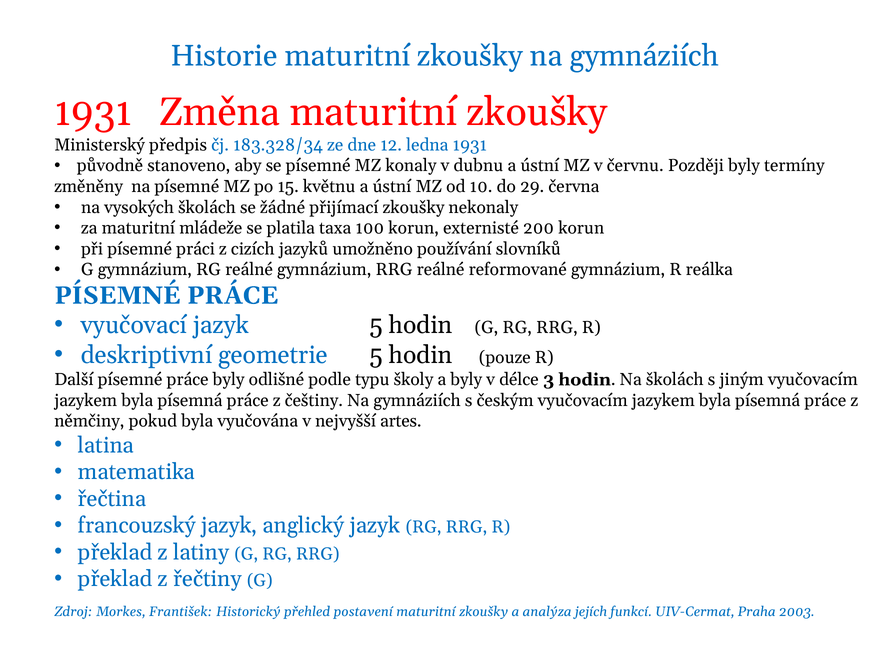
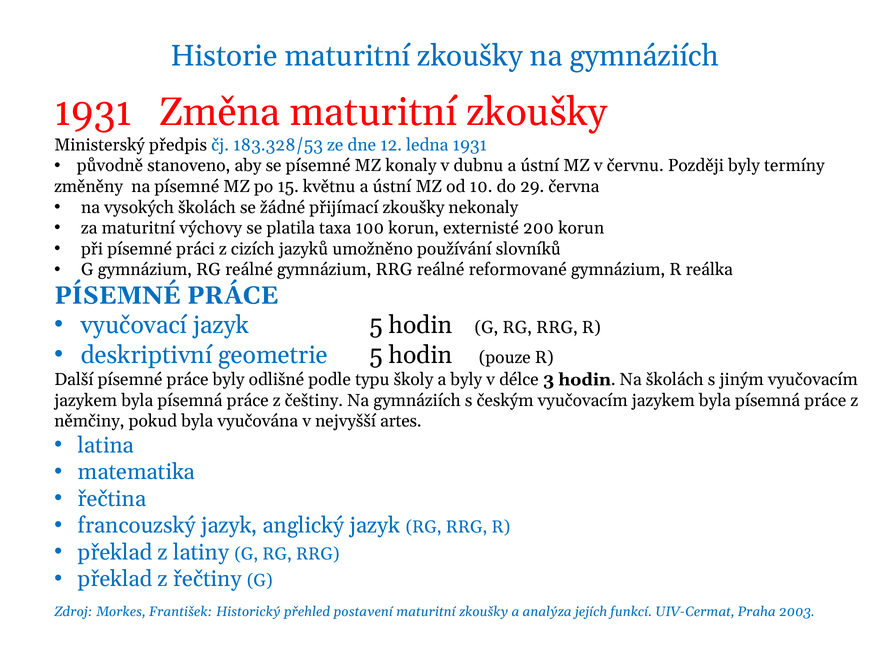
183.328/34: 183.328/34 -> 183.328/53
mládeže: mládeže -> výchovy
